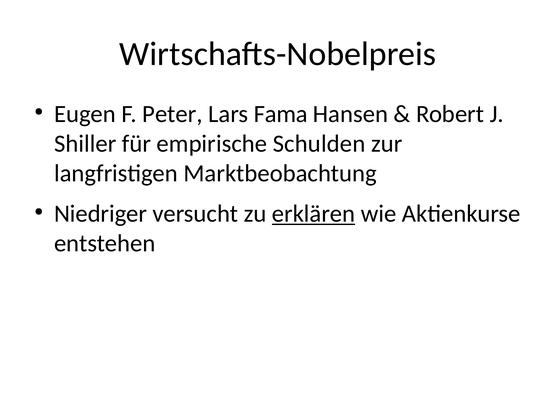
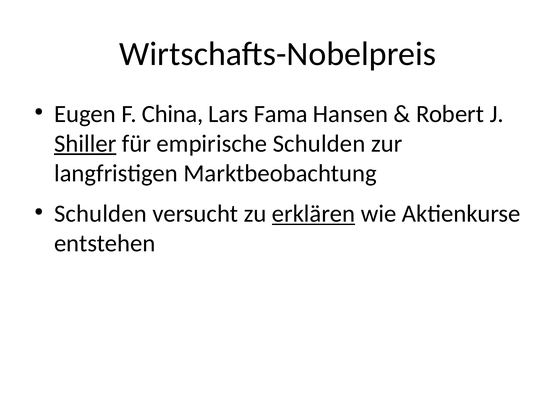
Peter: Peter -> China
Shiller underline: none -> present
Niedriger at (101, 214): Niedriger -> Schulden
